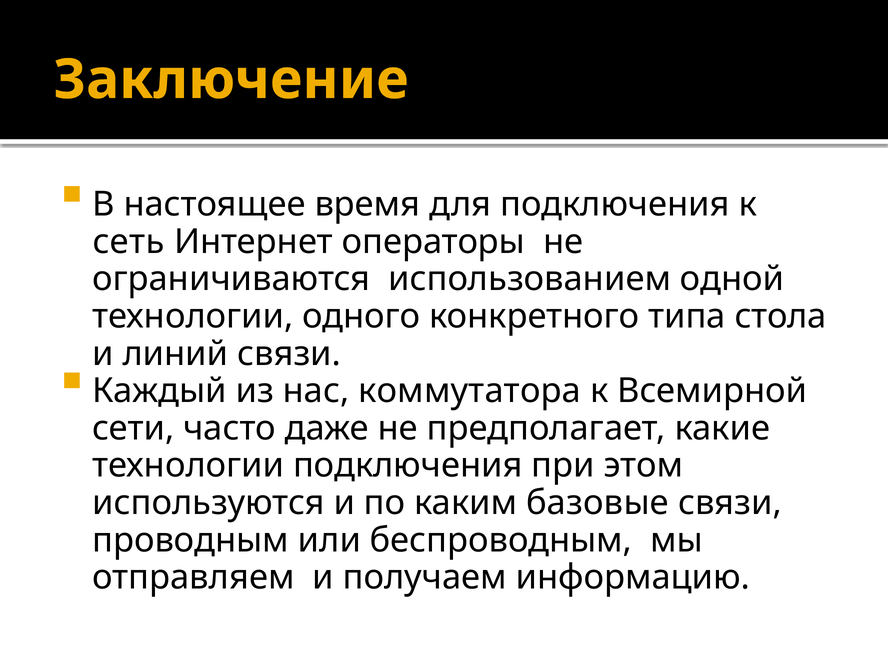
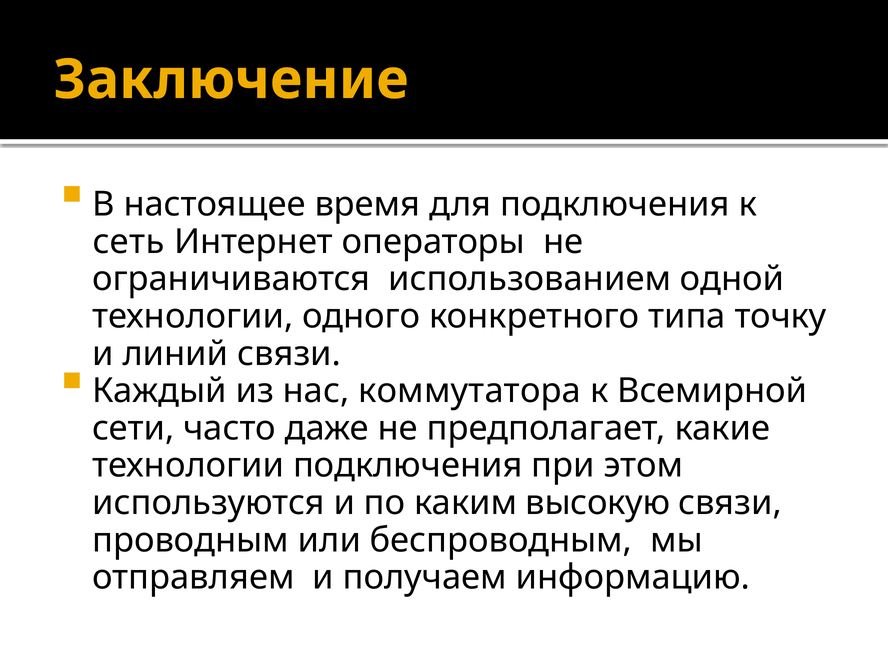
стола: стола -> точку
базовые: базовые -> высокую
